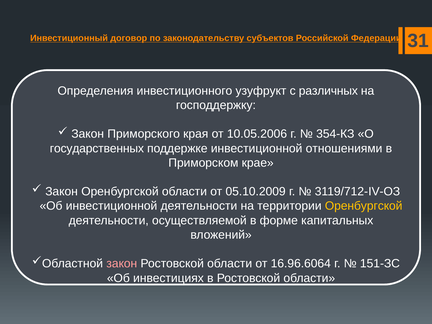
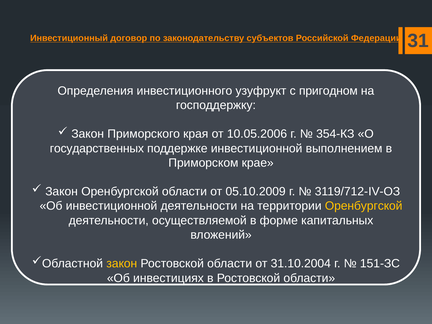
различных: различных -> пригодном
отношениями: отношениями -> выполнением
закон at (122, 264) colour: pink -> yellow
16.96.6064: 16.96.6064 -> 31.10.2004
